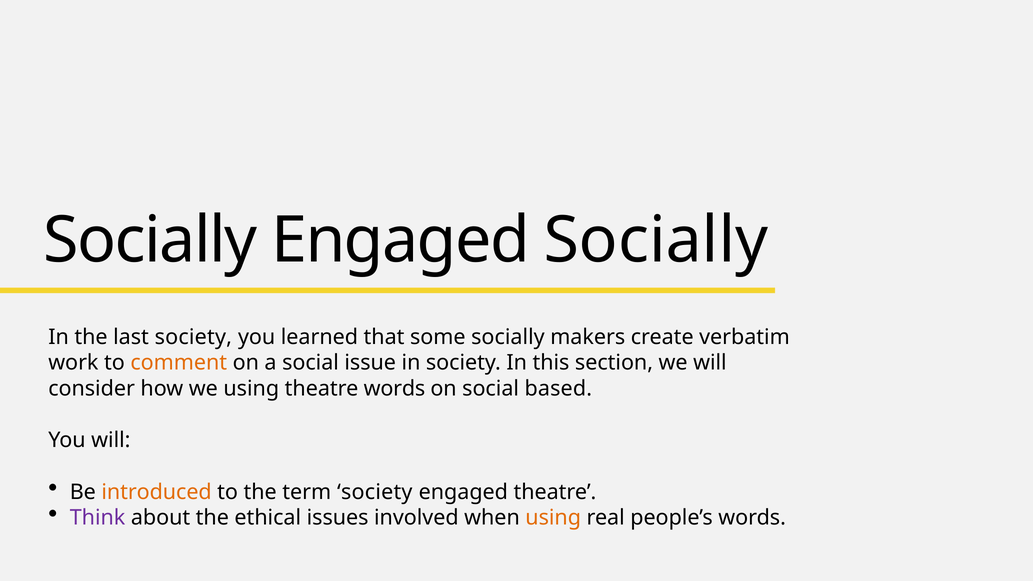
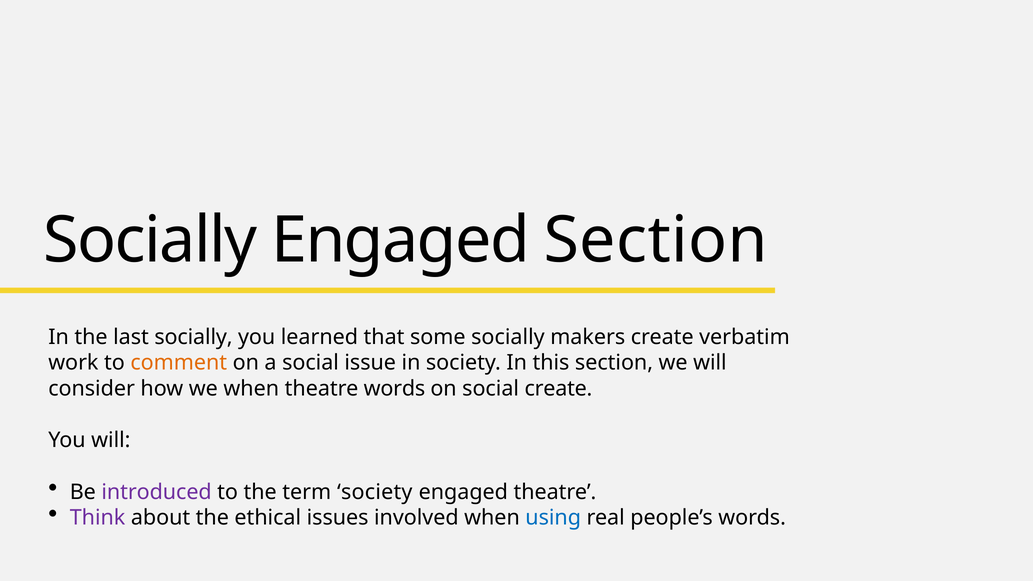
Engaged Socially: Socially -> Section
last society: society -> socially
we using: using -> when
social based: based -> create
introduced colour: orange -> purple
using at (553, 518) colour: orange -> blue
